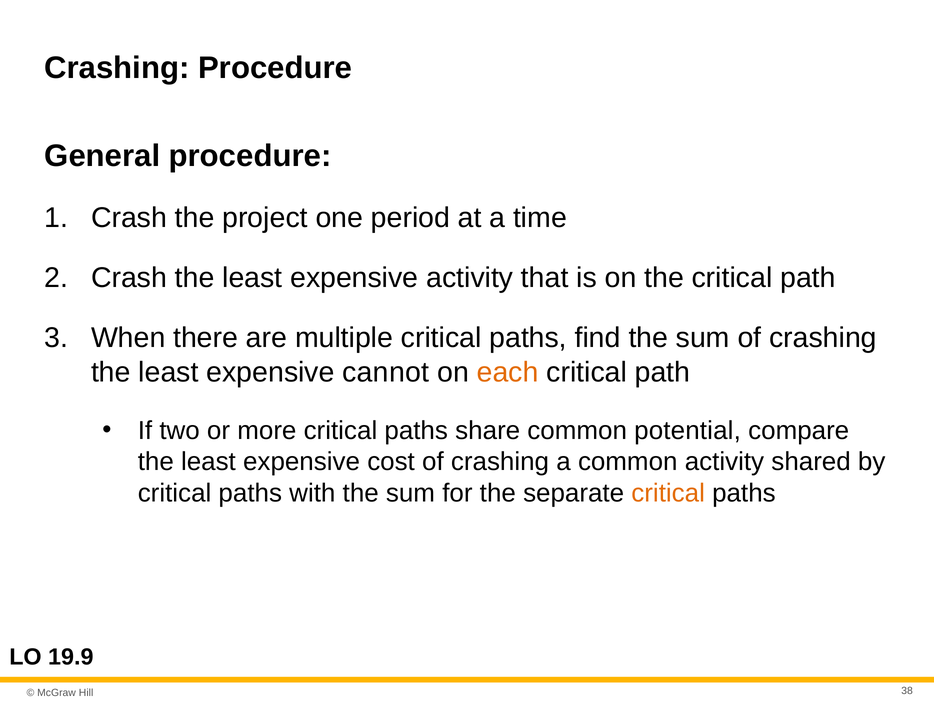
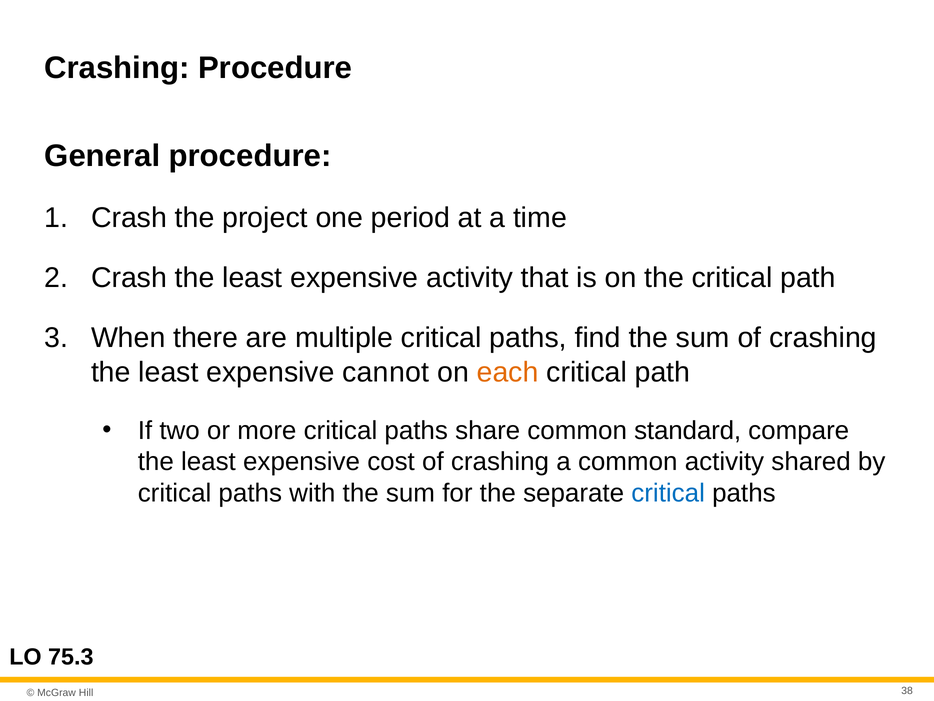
potential: potential -> standard
critical at (668, 493) colour: orange -> blue
19.9: 19.9 -> 75.3
